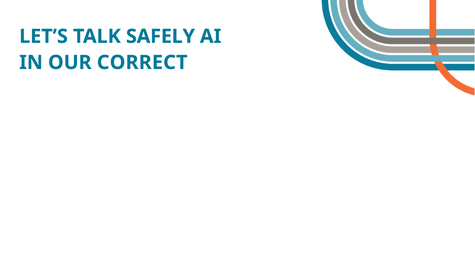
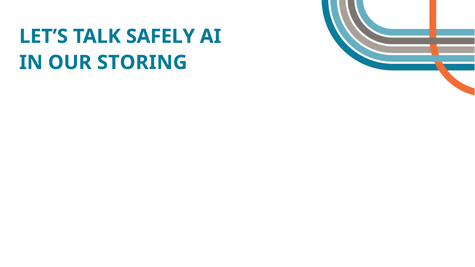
CORRECT: CORRECT -> STORING
